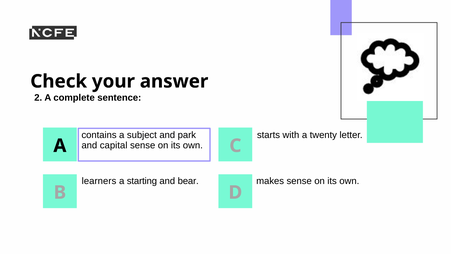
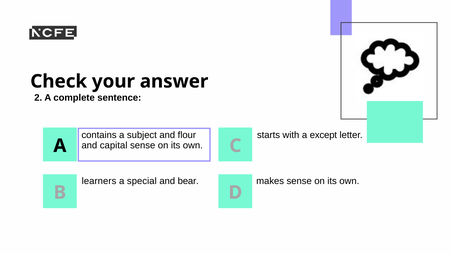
park: park -> flour
twenty: twenty -> except
starting: starting -> special
